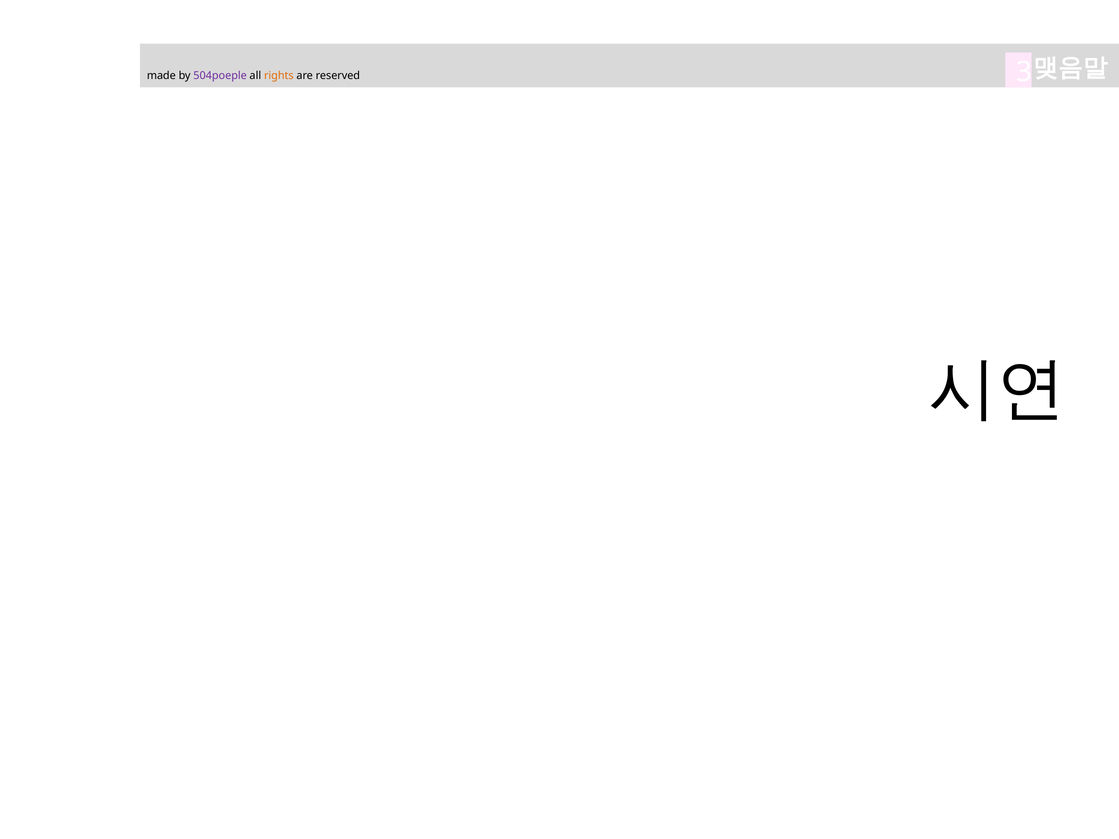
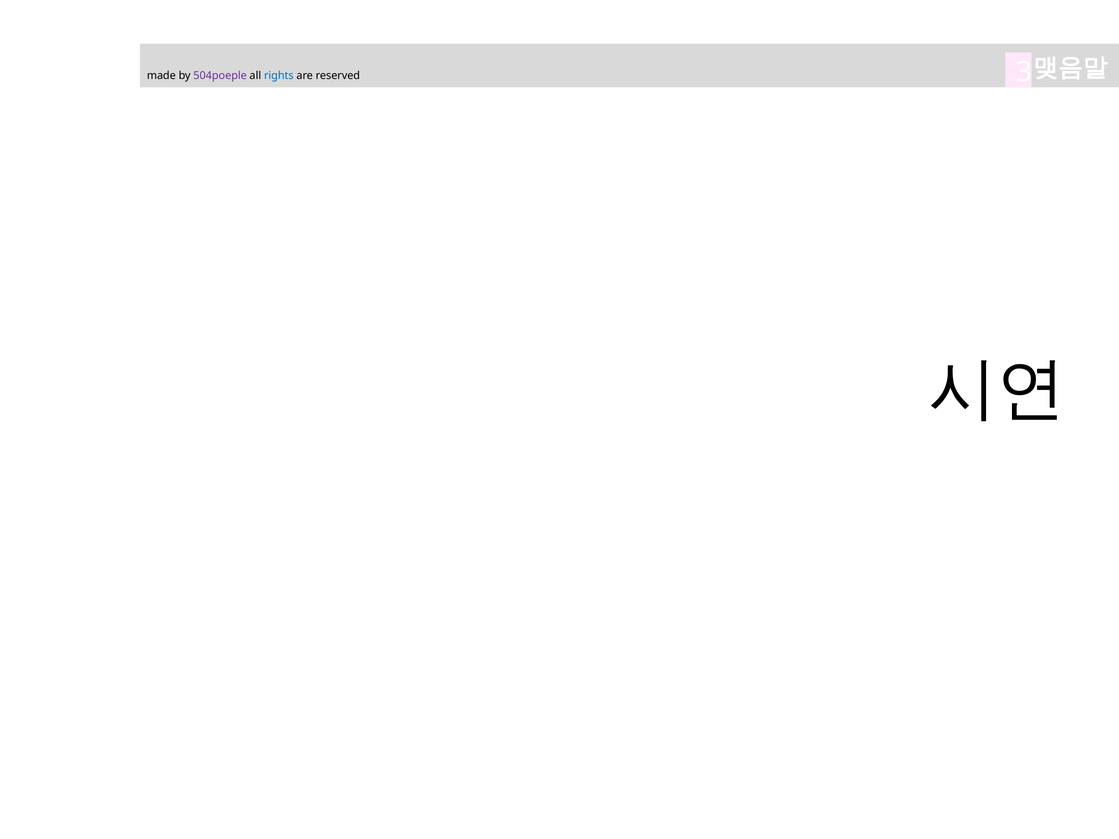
rights colour: orange -> blue
